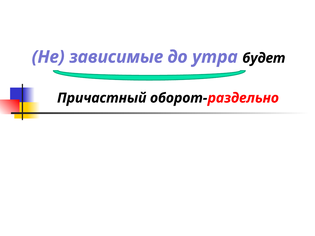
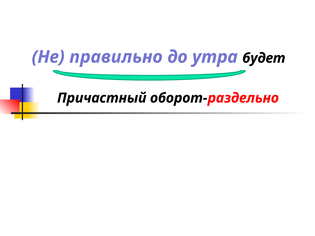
зависимые: зависимые -> правильно
